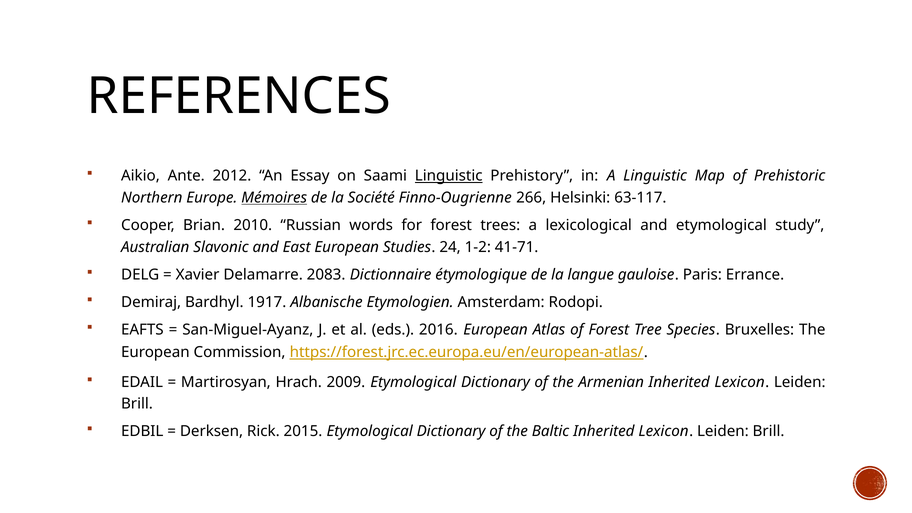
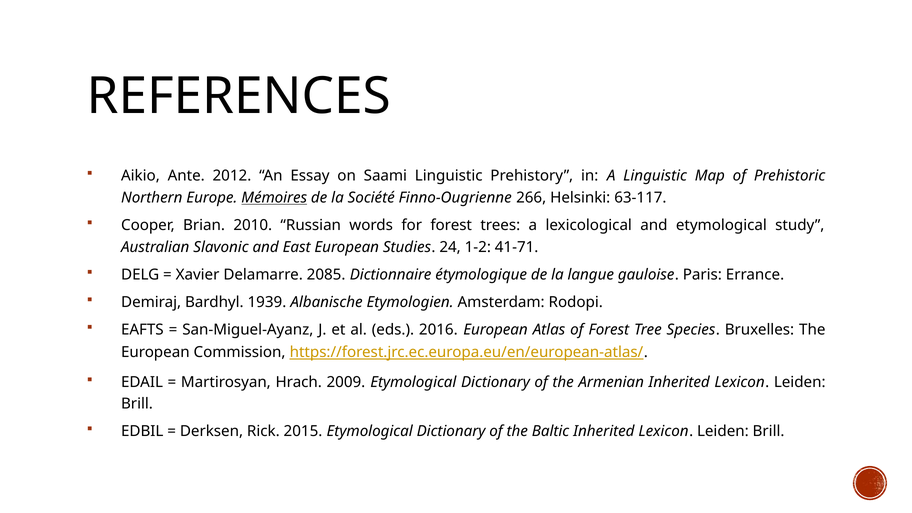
Linguistic at (449, 176) underline: present -> none
2083: 2083 -> 2085
1917: 1917 -> 1939
